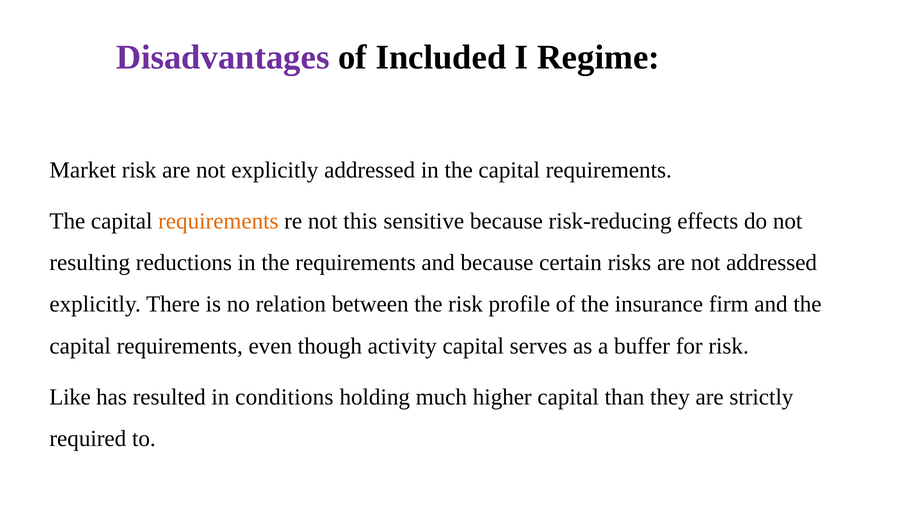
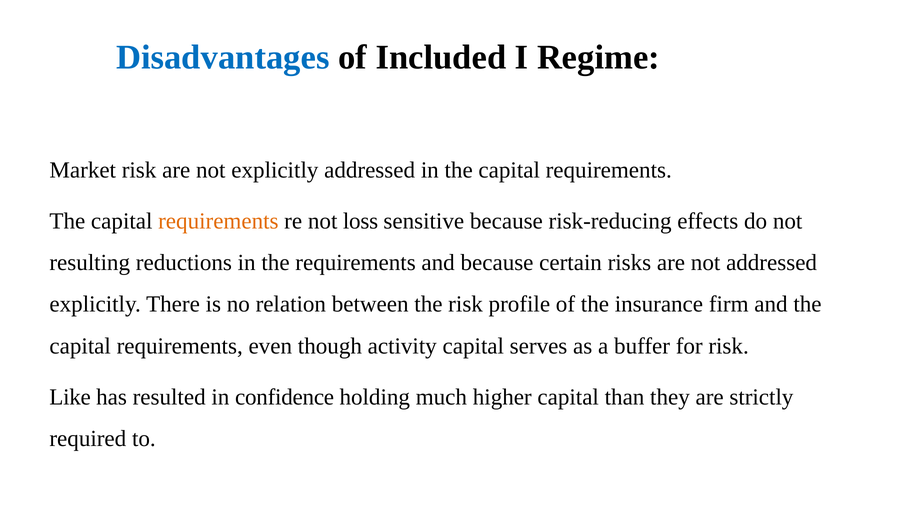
Disadvantages colour: purple -> blue
this: this -> loss
conditions: conditions -> confidence
